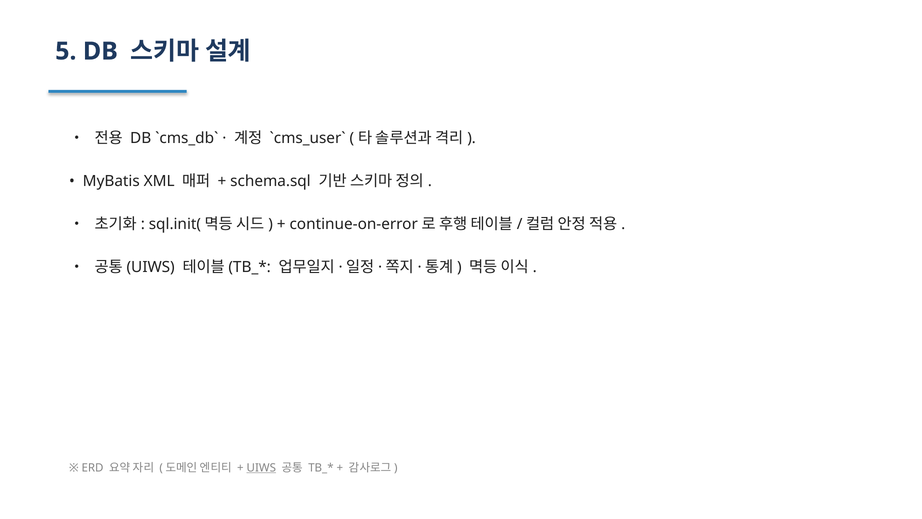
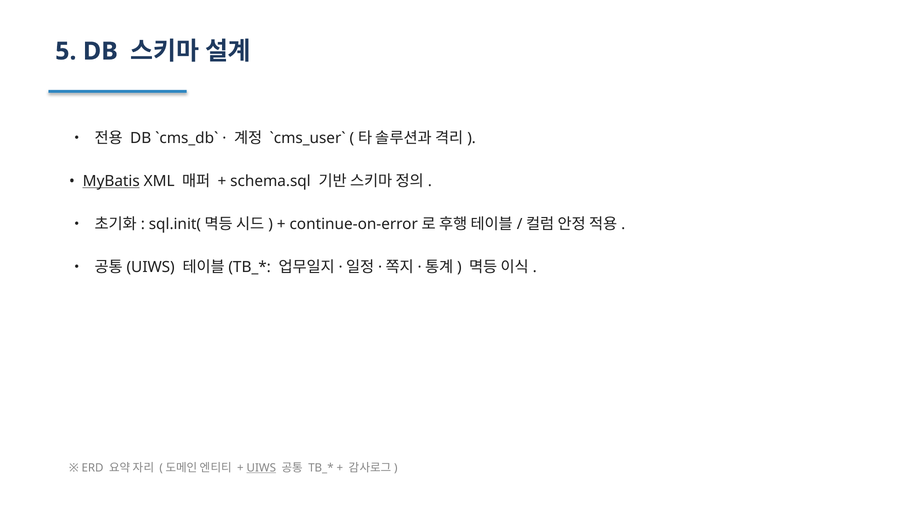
MyBatis underline: none -> present
